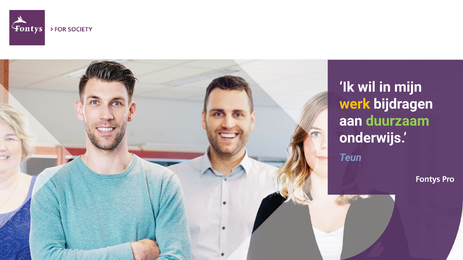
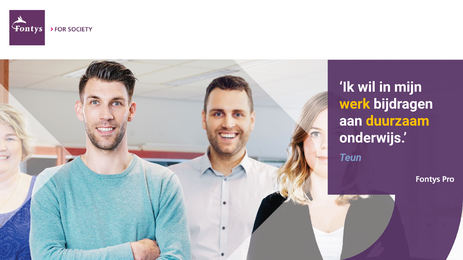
duurzaam colour: light green -> yellow
